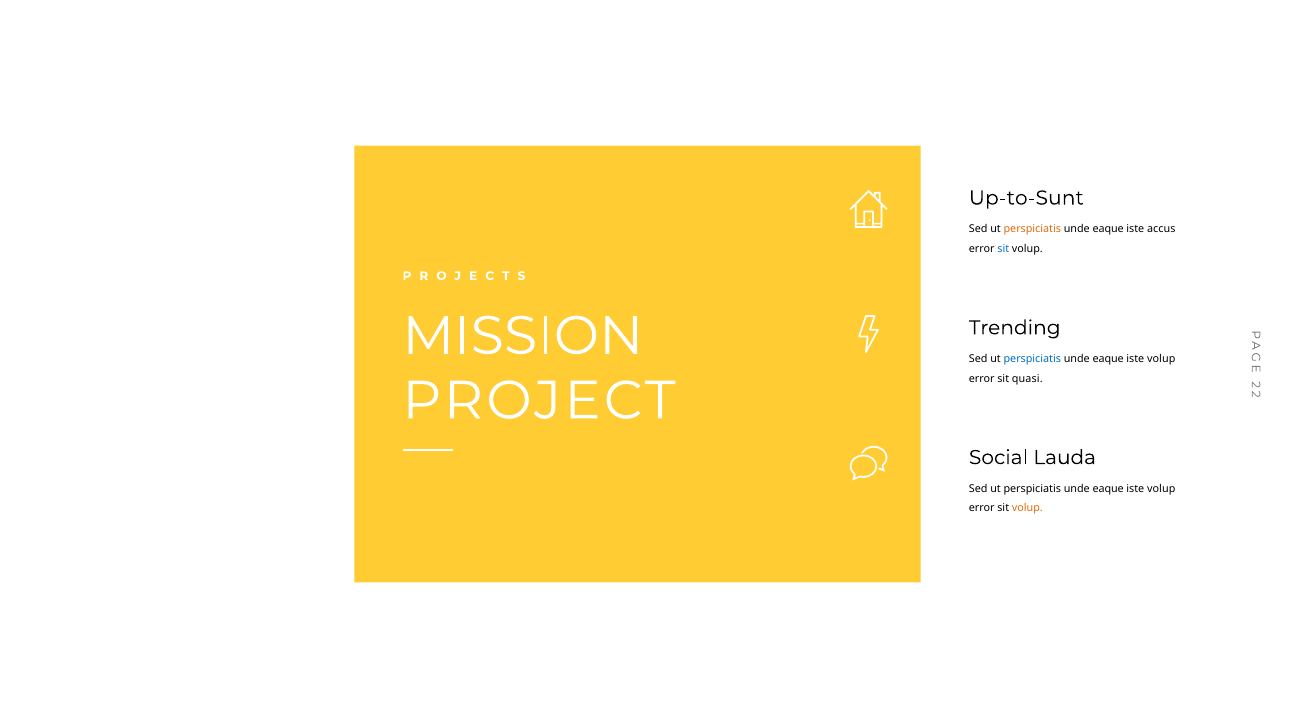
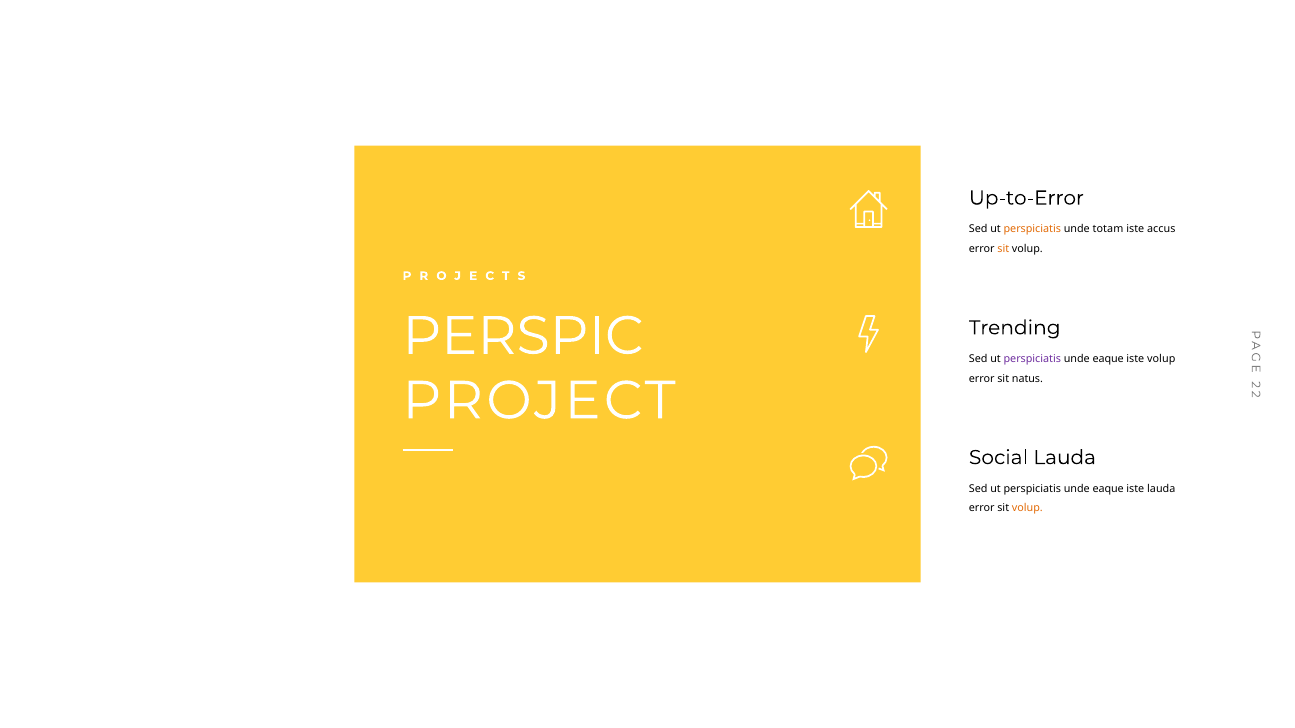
Up-to-Sunt: Up-to-Sunt -> Up-to-Error
eaque at (1108, 229): eaque -> totam
sit at (1003, 249) colour: blue -> orange
MISSION: MISSION -> PERSPIC
perspiciatis at (1032, 359) colour: blue -> purple
quasi: quasi -> natus
volup at (1161, 489): volup -> lauda
